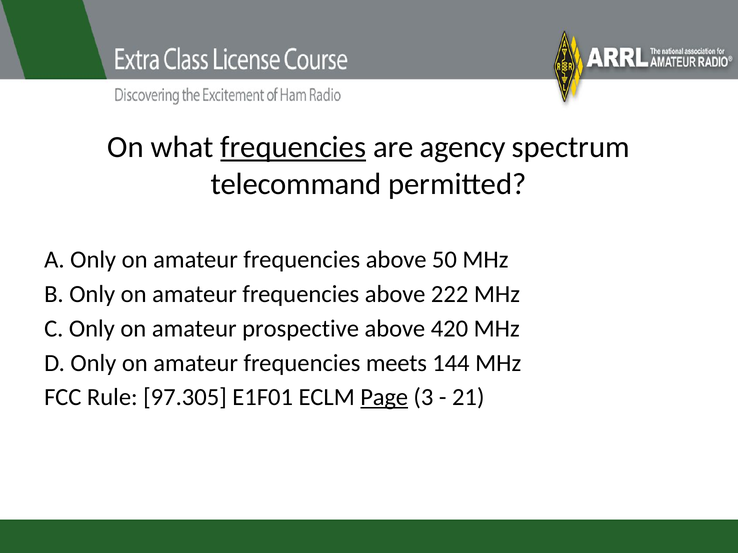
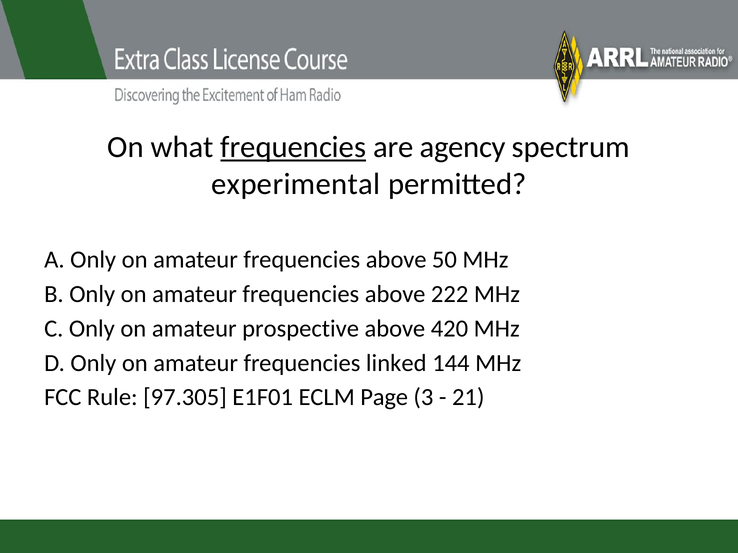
telecommand: telecommand -> experimental
meets: meets -> linked
Page underline: present -> none
